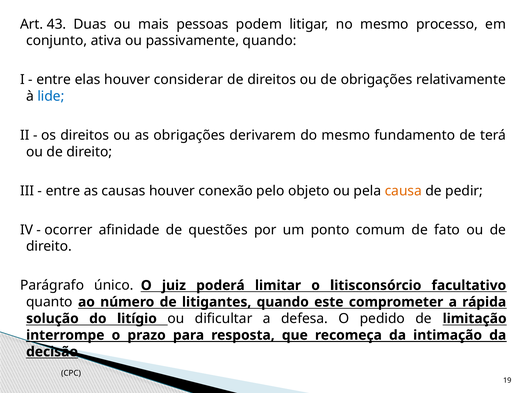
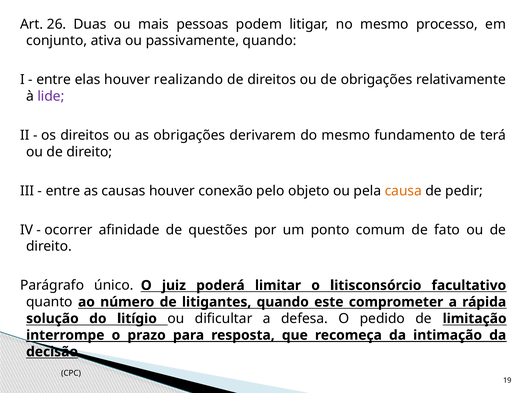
43: 43 -> 26
considerar: considerar -> realizando
lide colour: blue -> purple
